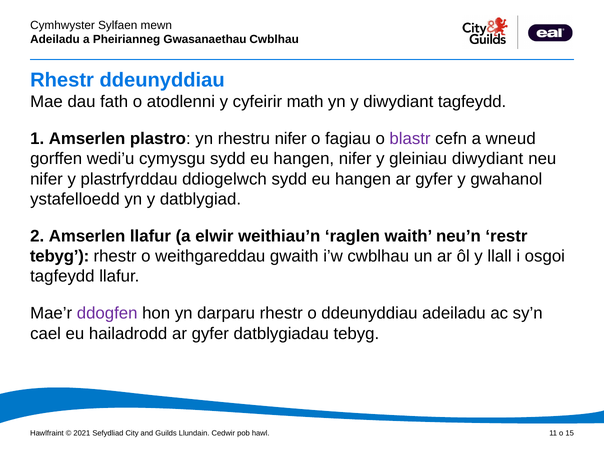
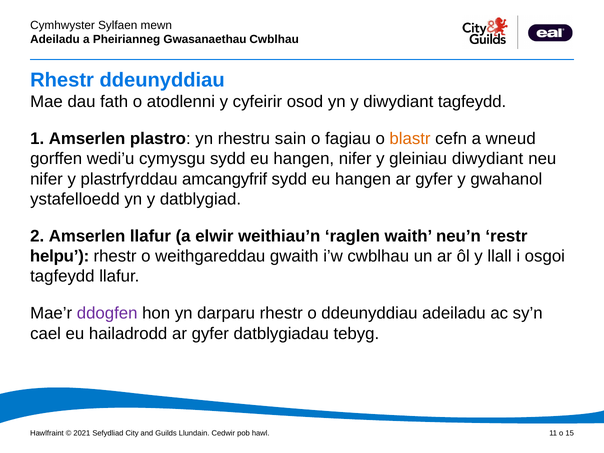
math: math -> osod
rhestru nifer: nifer -> sain
blastr colour: purple -> orange
ddiogelwch: ddiogelwch -> amcangyfrif
tebyg at (60, 256): tebyg -> helpu
